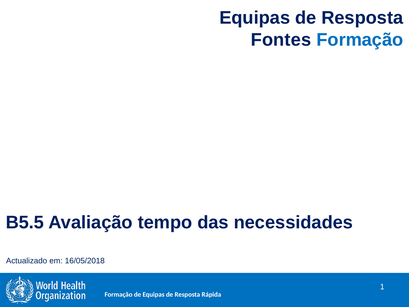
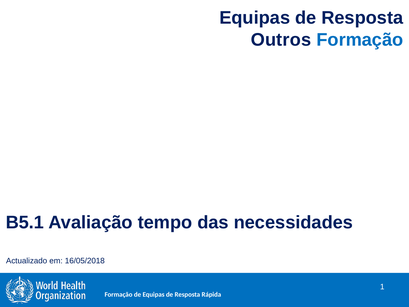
Fontes: Fontes -> Outros
B5.5: B5.5 -> B5.1
